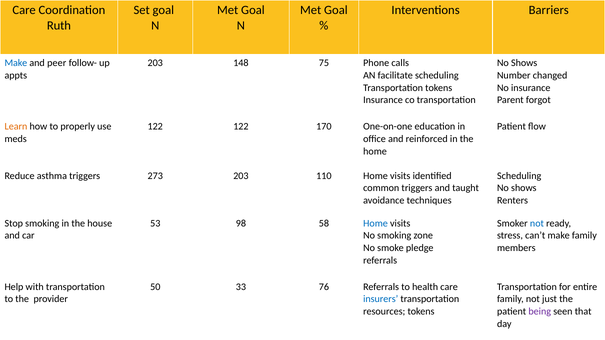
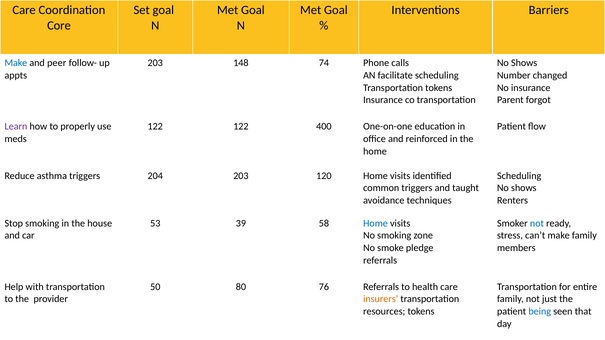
Ruth: Ruth -> Core
75: 75 -> 74
Learn colour: orange -> purple
170: 170 -> 400
273: 273 -> 204
110: 110 -> 120
98: 98 -> 39
33: 33 -> 80
insurers colour: blue -> orange
being colour: purple -> blue
